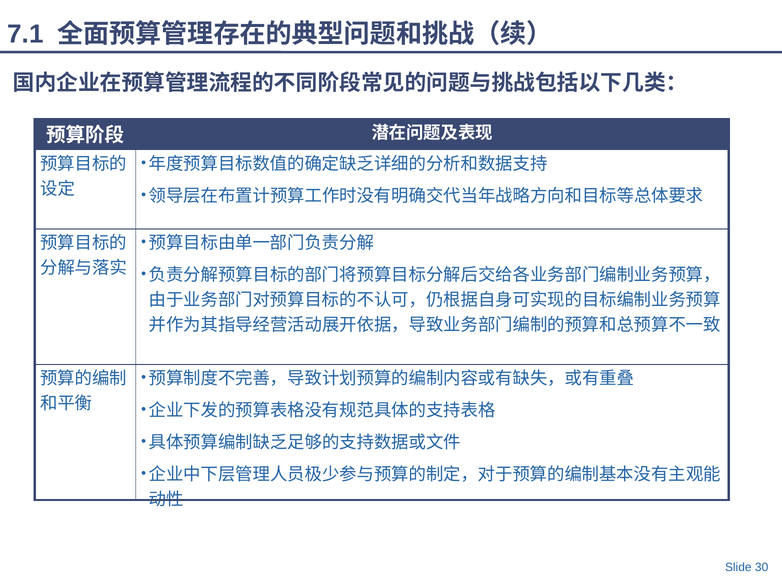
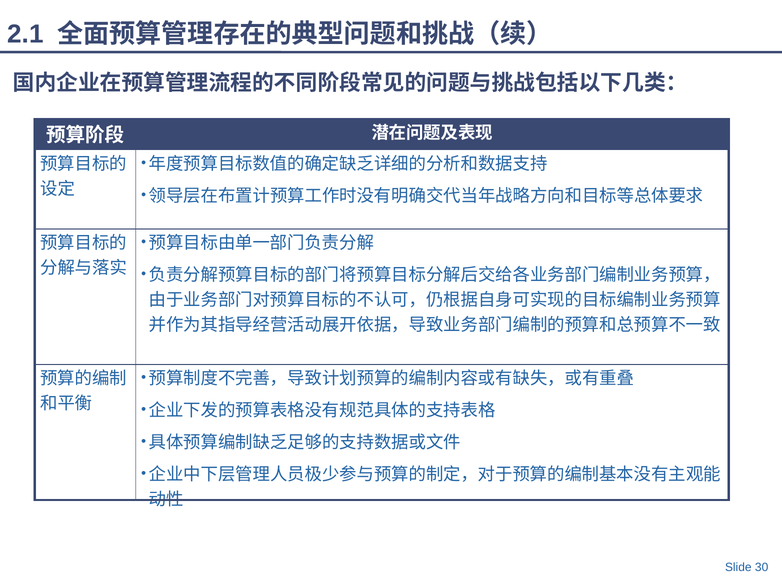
7.1: 7.1 -> 2.1
